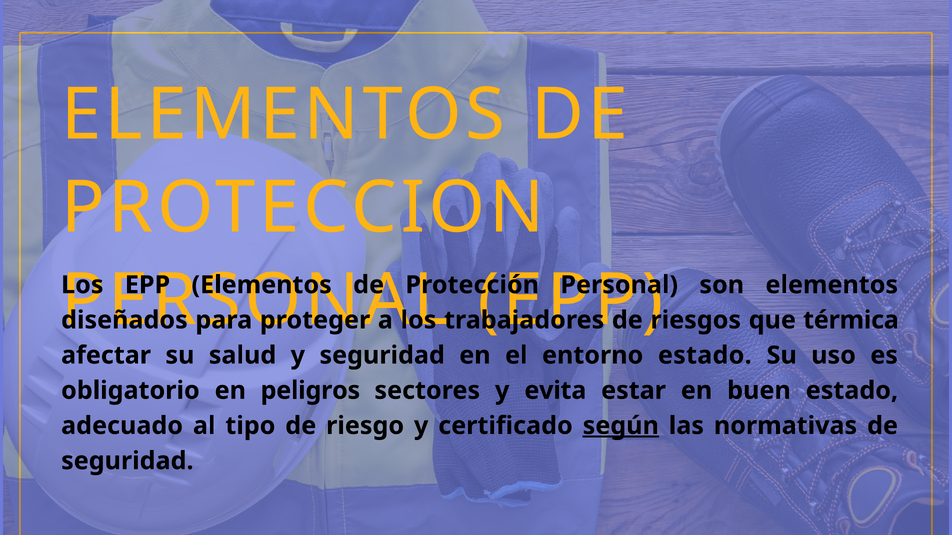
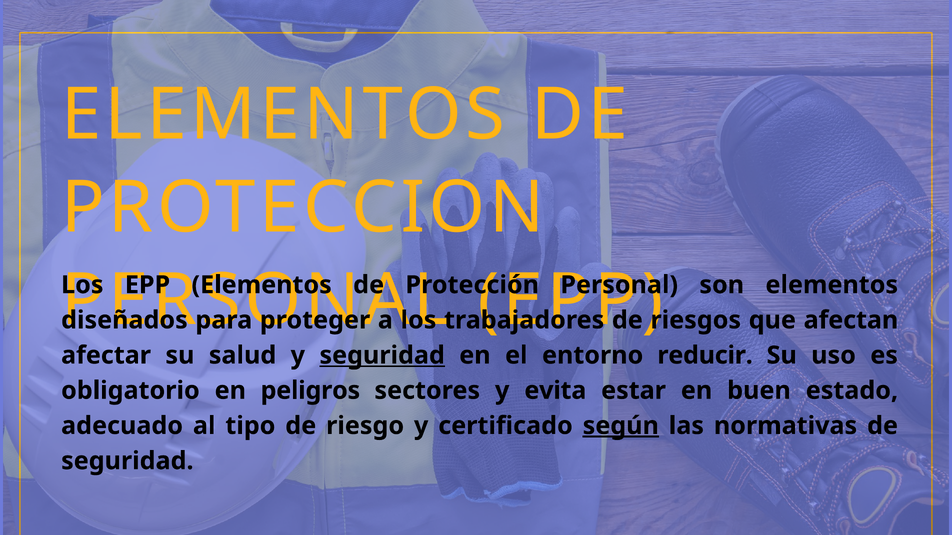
térmica: térmica -> afectan
seguridad at (382, 356) underline: none -> present
entorno estado: estado -> reducir
